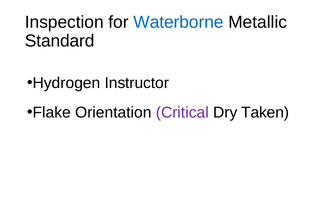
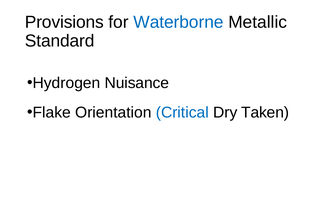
Inspection: Inspection -> Provisions
Instructor: Instructor -> Nuisance
Critical colour: purple -> blue
